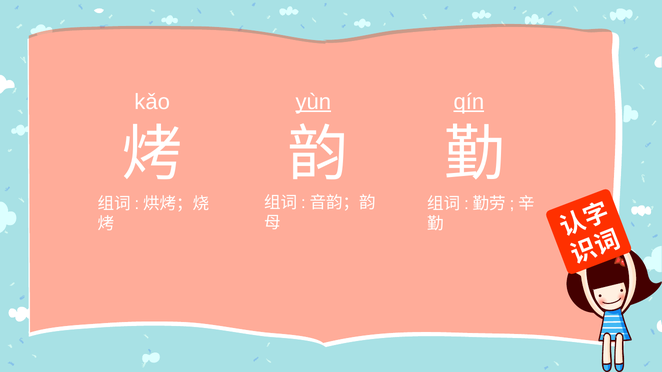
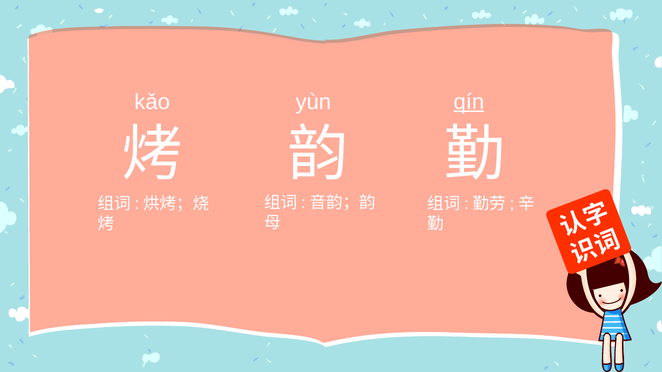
yùn underline: present -> none
